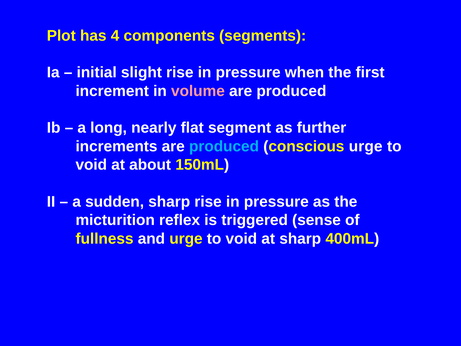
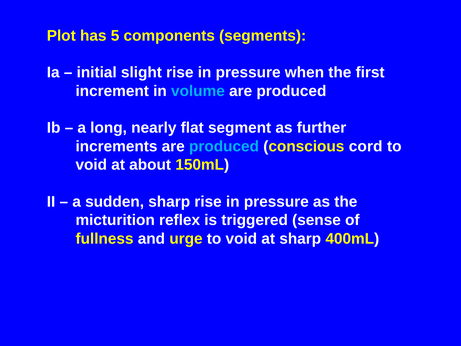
4: 4 -> 5
volume colour: pink -> light blue
conscious urge: urge -> cord
